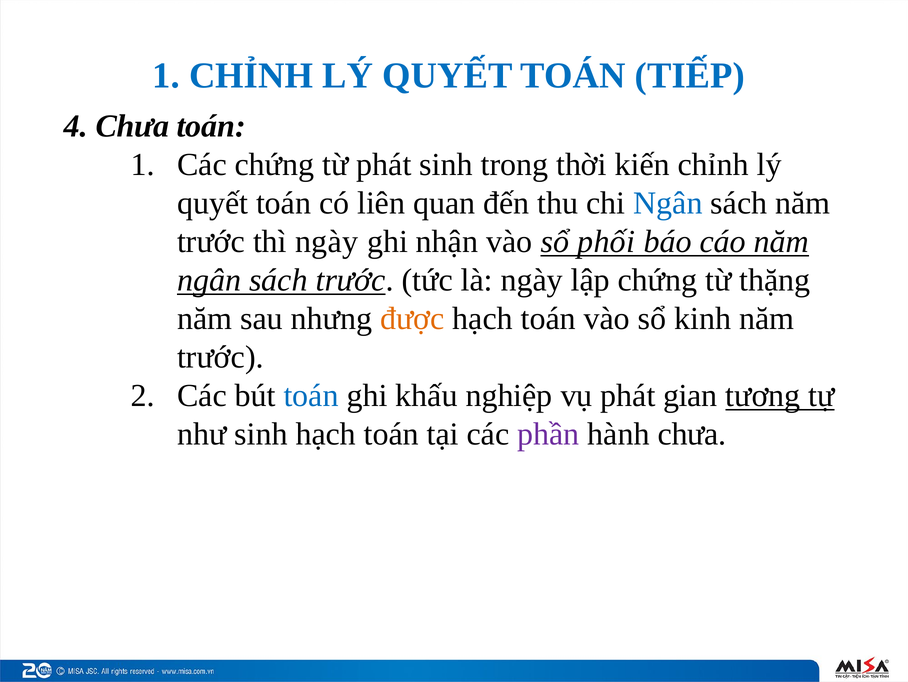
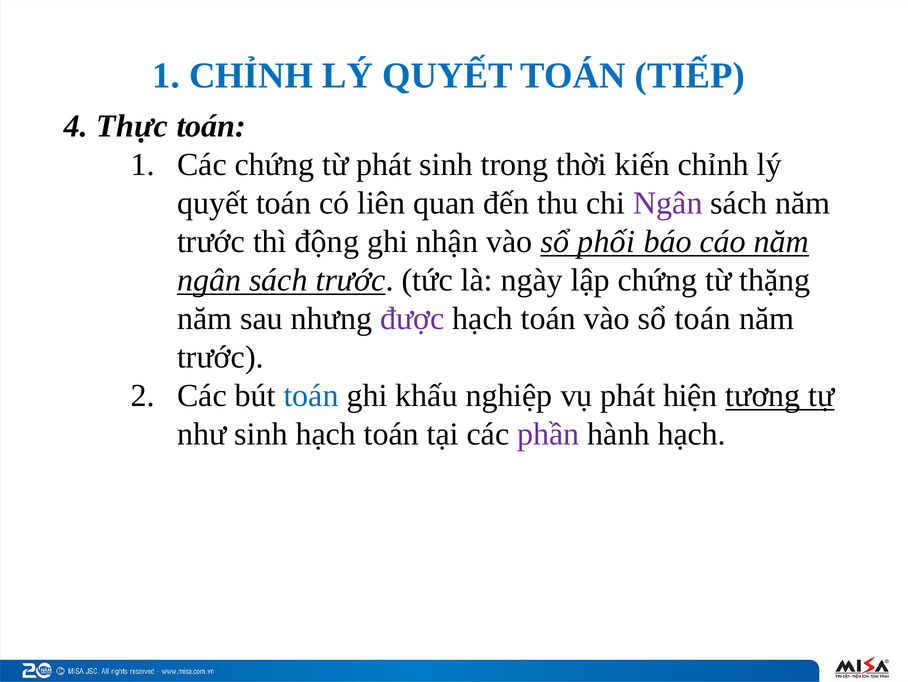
4 Chưa: Chưa -> Thực
Ngân at (668, 203) colour: blue -> purple
thì ngày: ngày -> động
được colour: orange -> purple
sổ kinh: kinh -> toán
gian: gian -> hiện
hành chưa: chưa -> hạch
